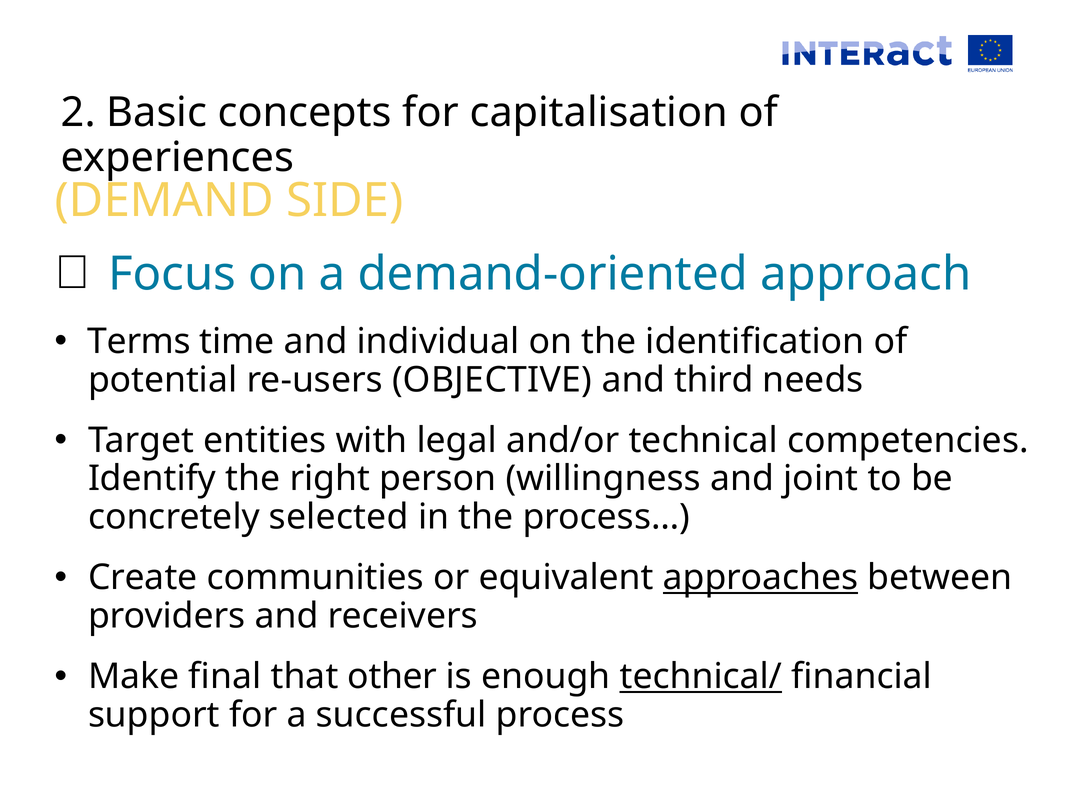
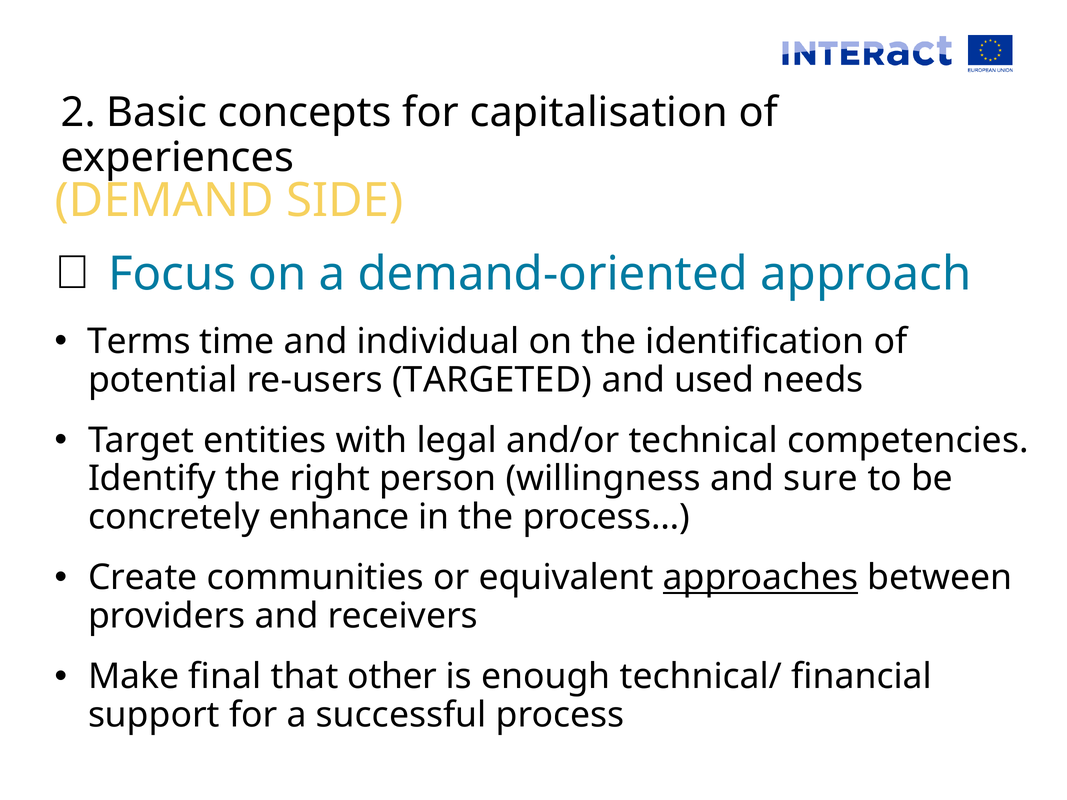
OBJECTIVE: OBJECTIVE -> TARGETED
third: third -> used
joint: joint -> sure
selected: selected -> enhance
technical/ underline: present -> none
